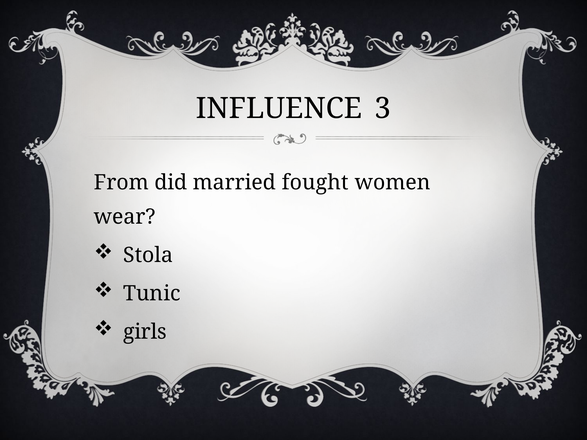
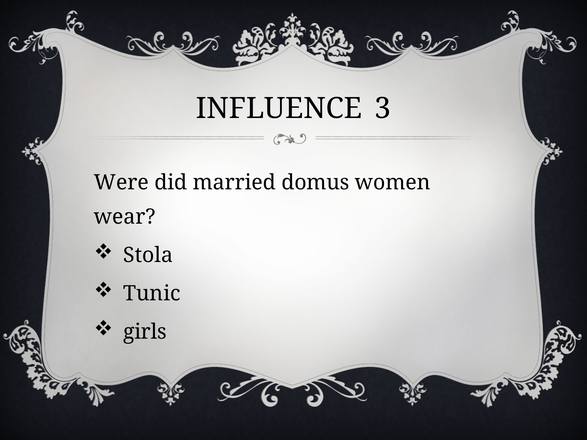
From: From -> Were
fought: fought -> domus
